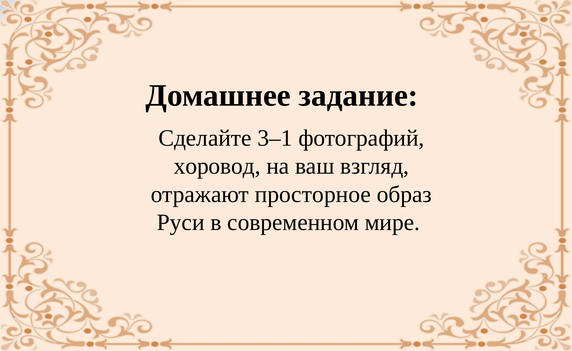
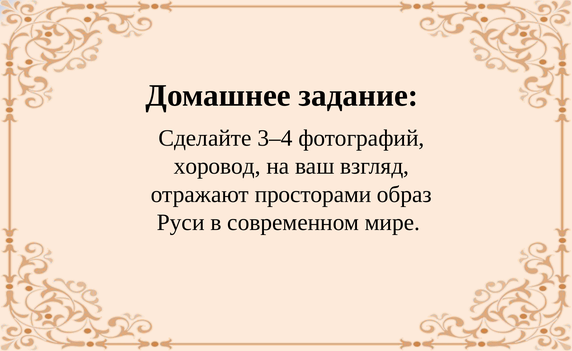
3–1: 3–1 -> 3–4
просторное: просторное -> просторами
